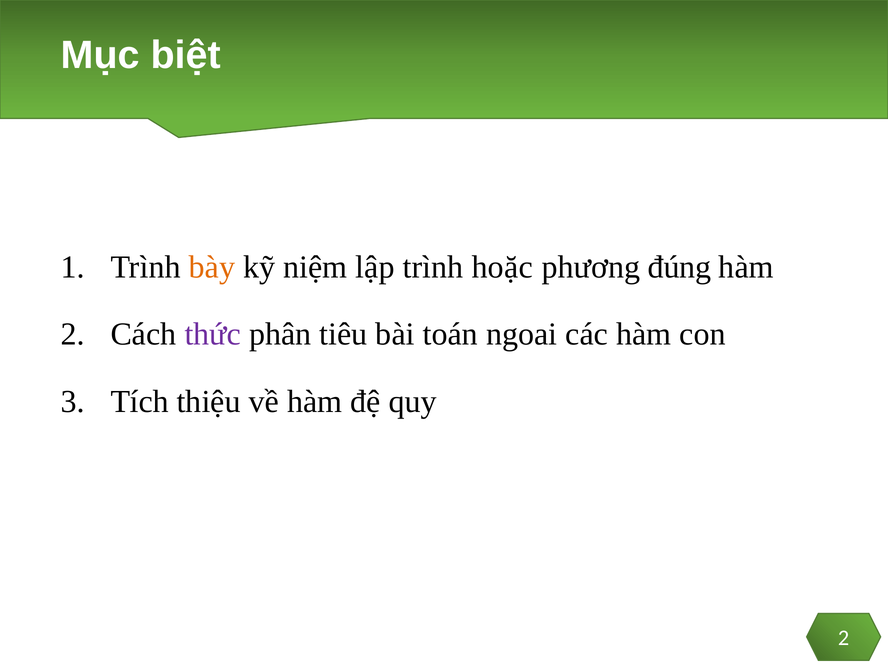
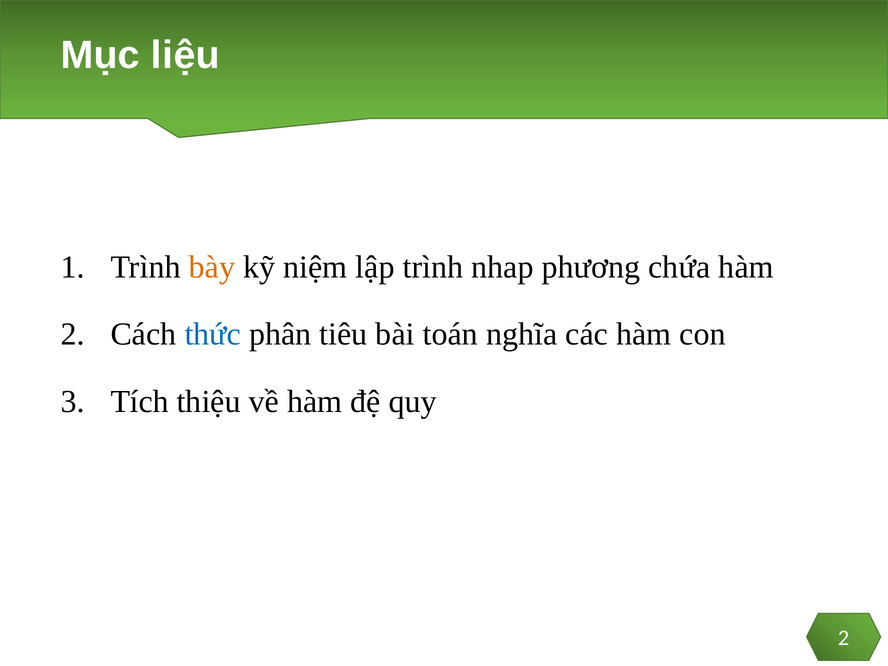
biệt: biệt -> liệu
hoặc: hoặc -> nhap
đúng: đúng -> chứa
thức colour: purple -> blue
ngoai: ngoai -> nghĩa
